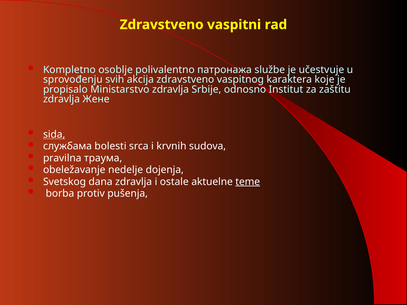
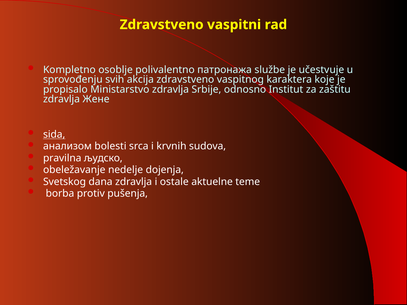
службама: службама -> анализом
траума: траума -> људско
teme underline: present -> none
